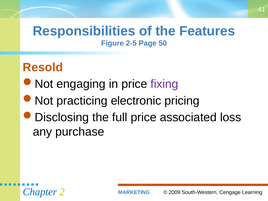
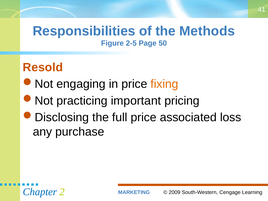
Features: Features -> Methods
fixing colour: purple -> orange
electronic: electronic -> important
